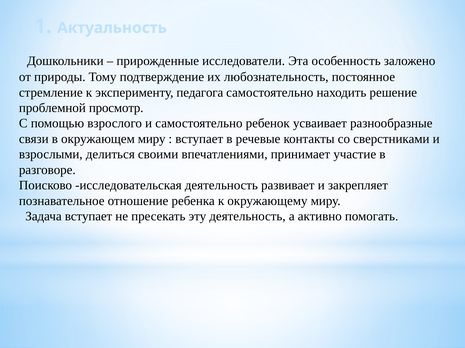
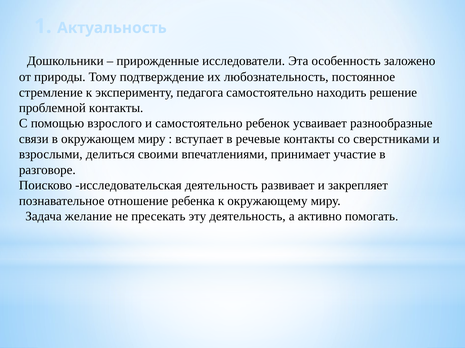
проблемной просмотр: просмотр -> контакты
Задача вступает: вступает -> желание
